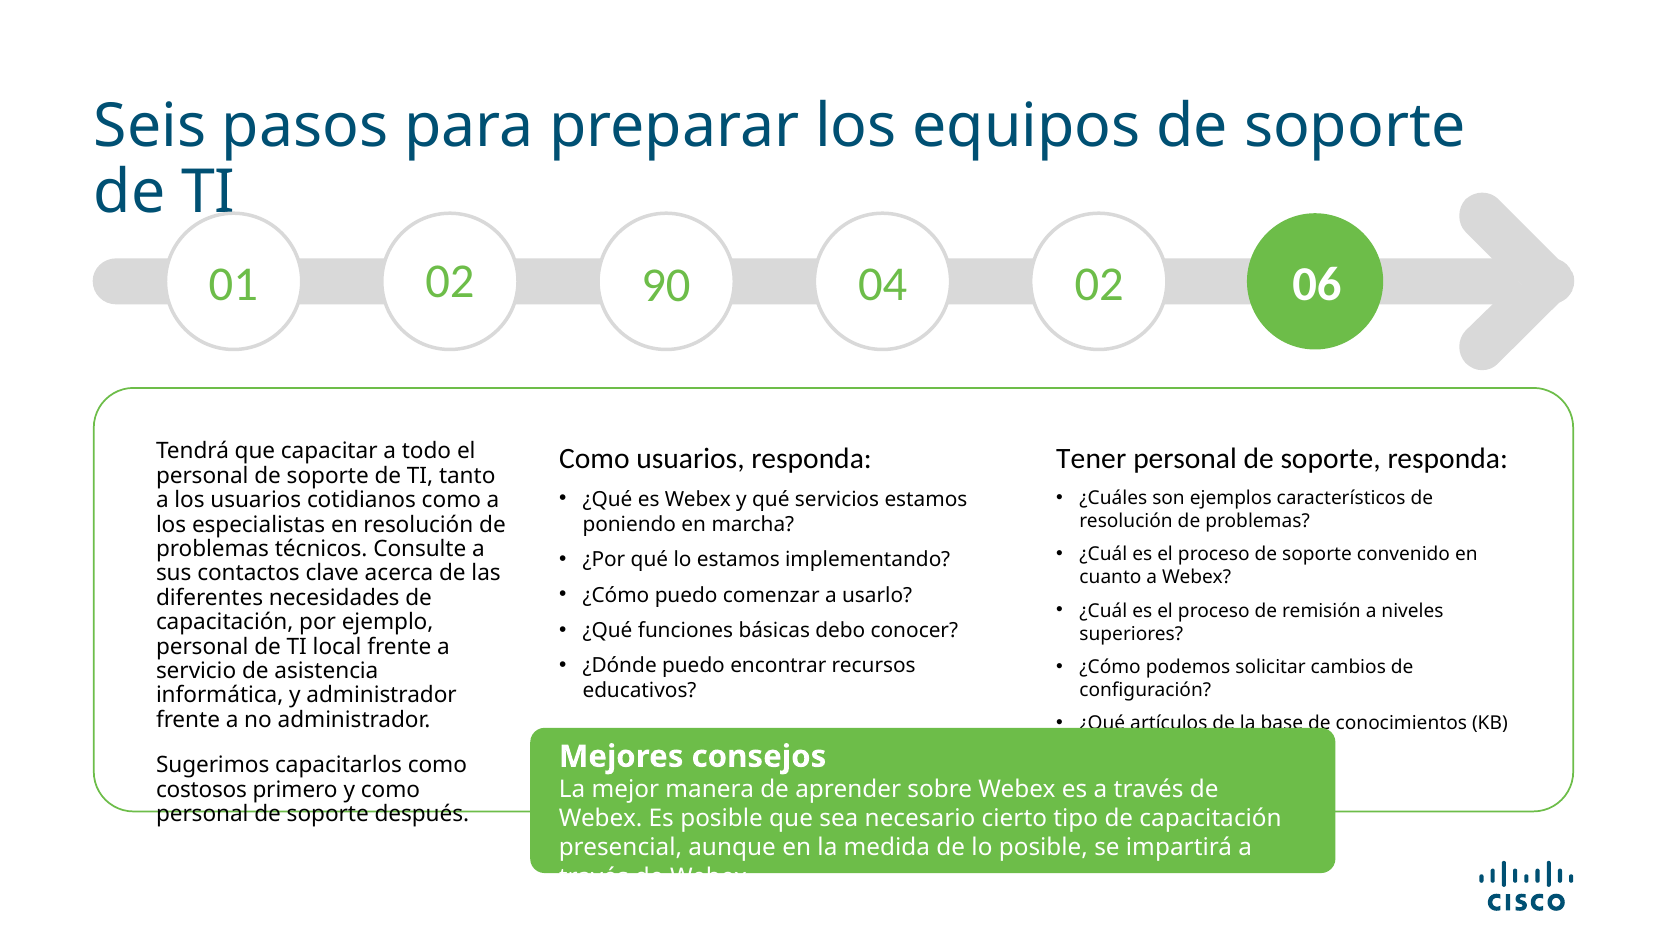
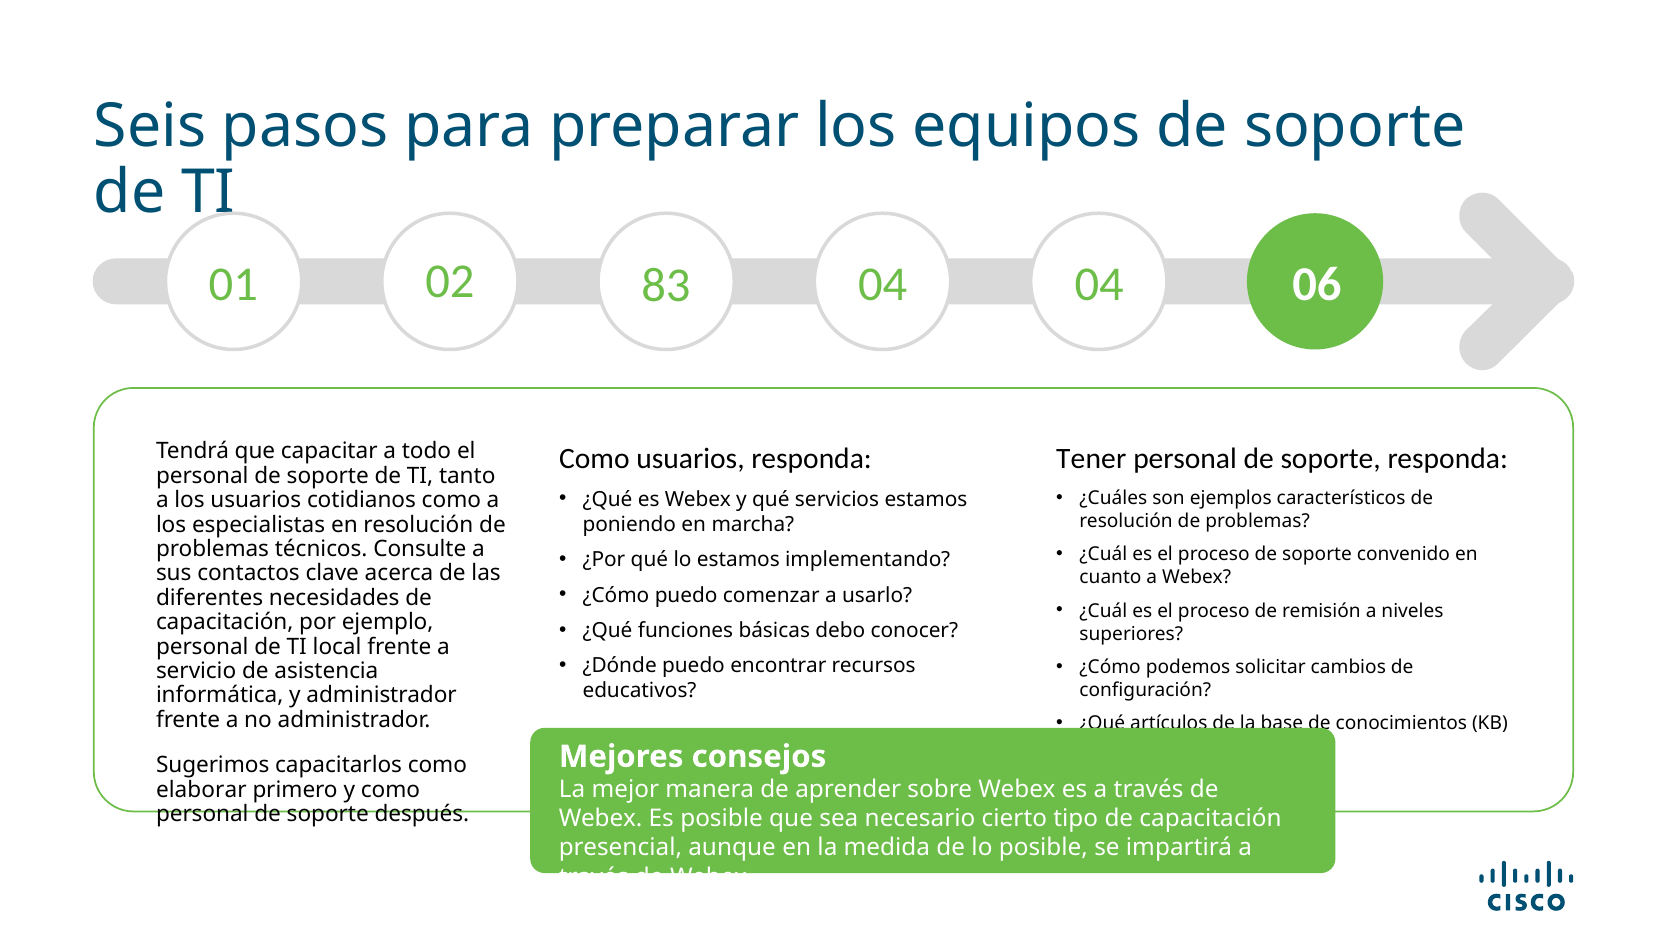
90: 90 -> 83
04 02: 02 -> 04
costosos: costosos -> elaborar
